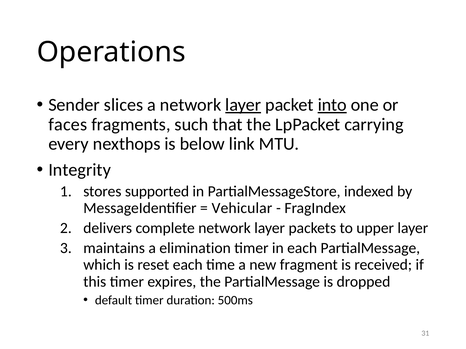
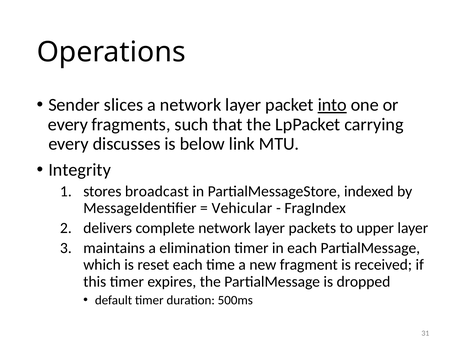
layer at (243, 105) underline: present -> none
faces at (68, 125): faces -> every
nexthops: nexthops -> discusses
supported: supported -> broadcast
